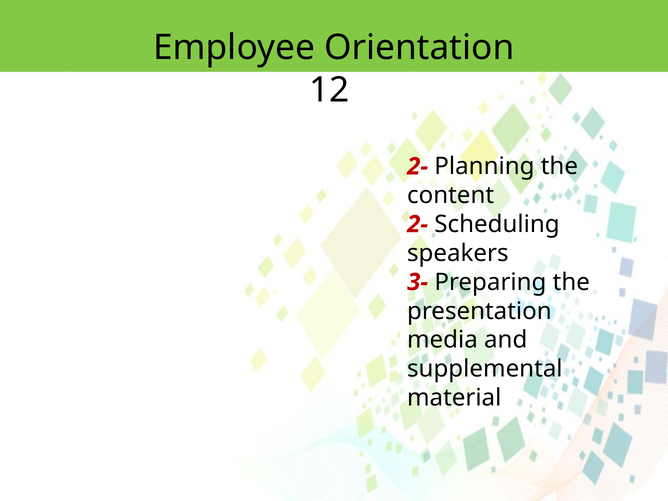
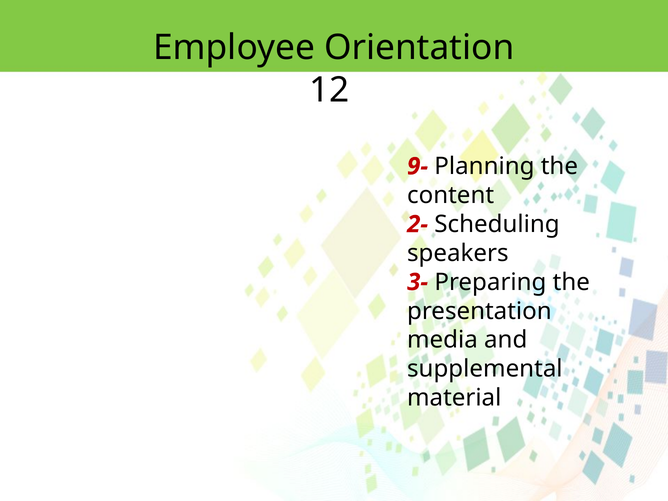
2- at (418, 166): 2- -> 9-
